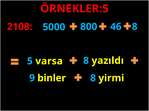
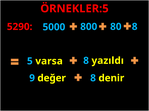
2108: 2108 -> 5290
46: 46 -> 80
binler: binler -> değer
yirmi: yirmi -> denir
